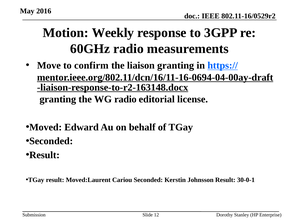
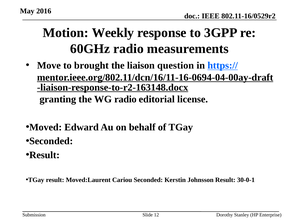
confirm: confirm -> brought
liaison granting: granting -> question
